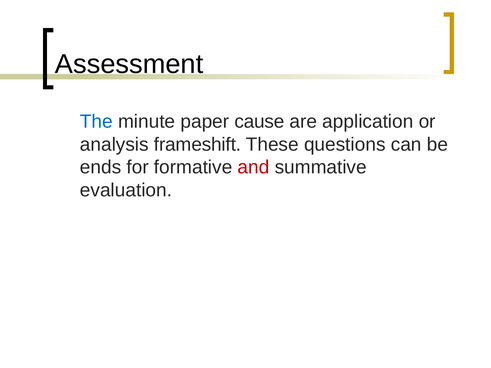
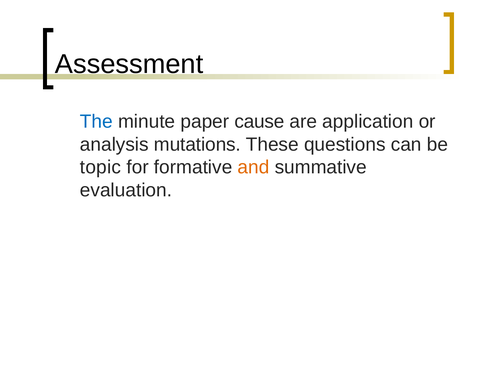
frameshift: frameshift -> mutations
ends: ends -> topic
and colour: red -> orange
